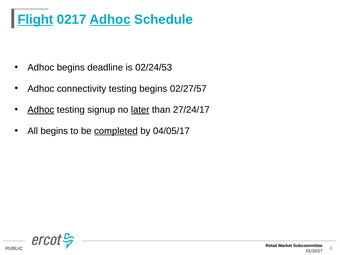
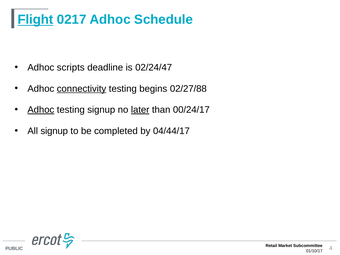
Adhoc at (110, 20) underline: present -> none
Adhoc begins: begins -> scripts
02/24/53: 02/24/53 -> 02/24/47
connectivity underline: none -> present
02/27/57: 02/27/57 -> 02/27/88
27/24/17: 27/24/17 -> 00/24/17
All begins: begins -> signup
completed underline: present -> none
04/05/17: 04/05/17 -> 04/44/17
